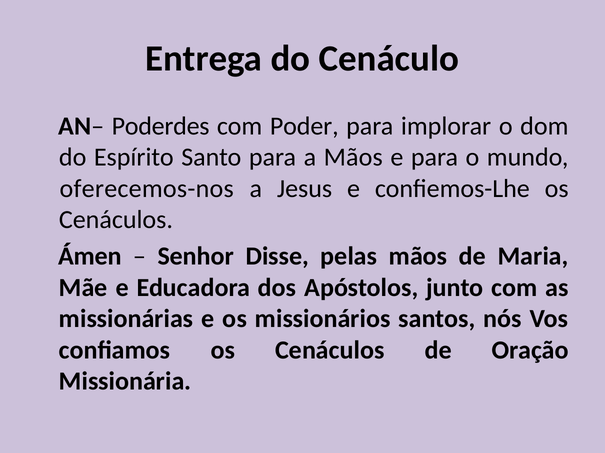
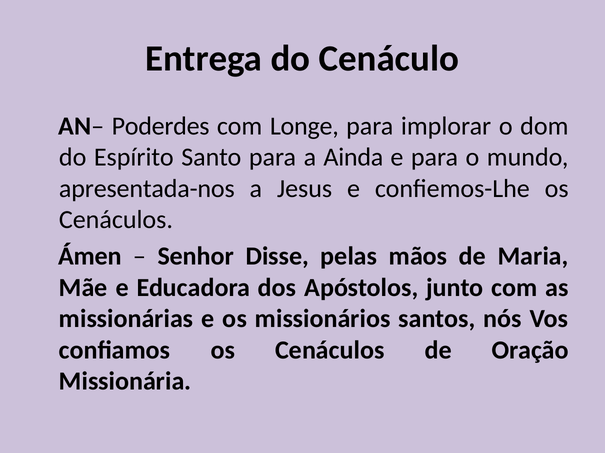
Poder: Poder -> Longe
a Mãos: Mãos -> Ainda
oferecemos-nos: oferecemos-nos -> apresentada-nos
